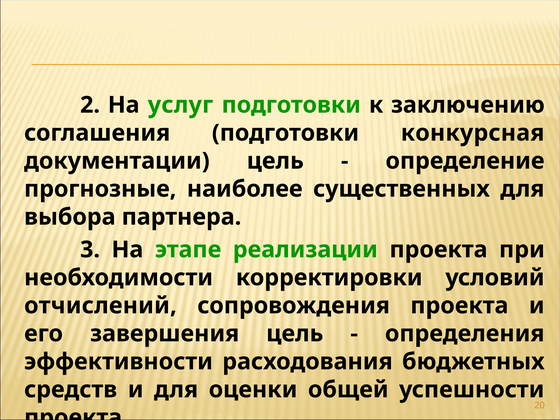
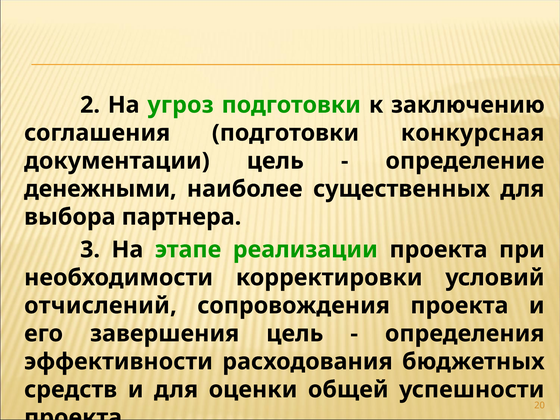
услуг: услуг -> угроз
прогнозные: прогнозные -> денежными
